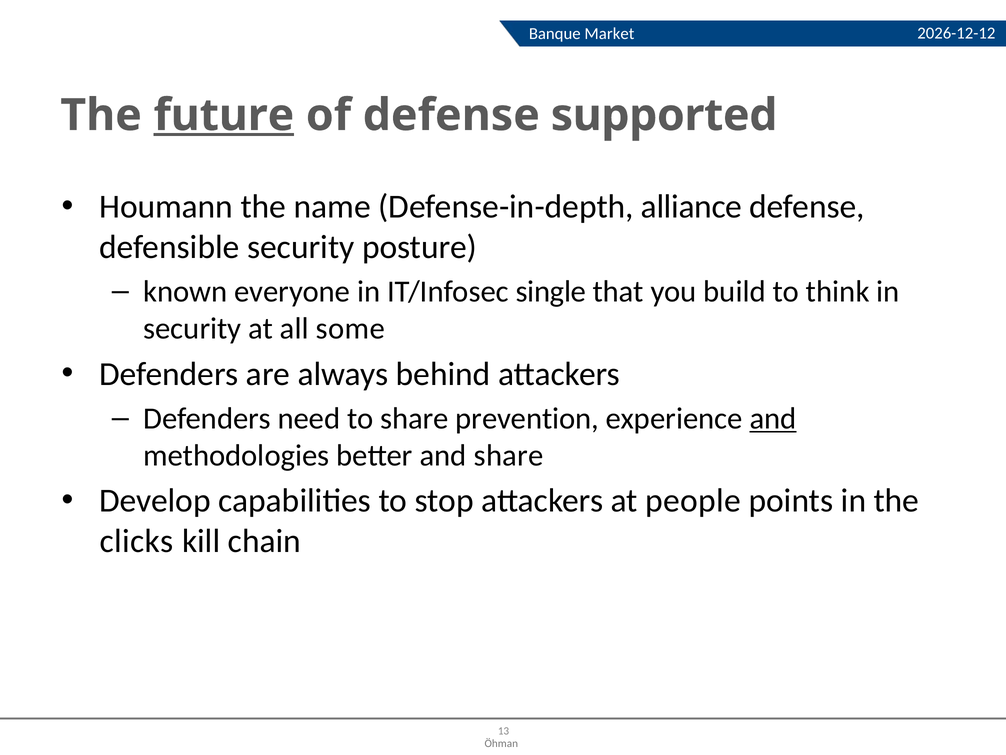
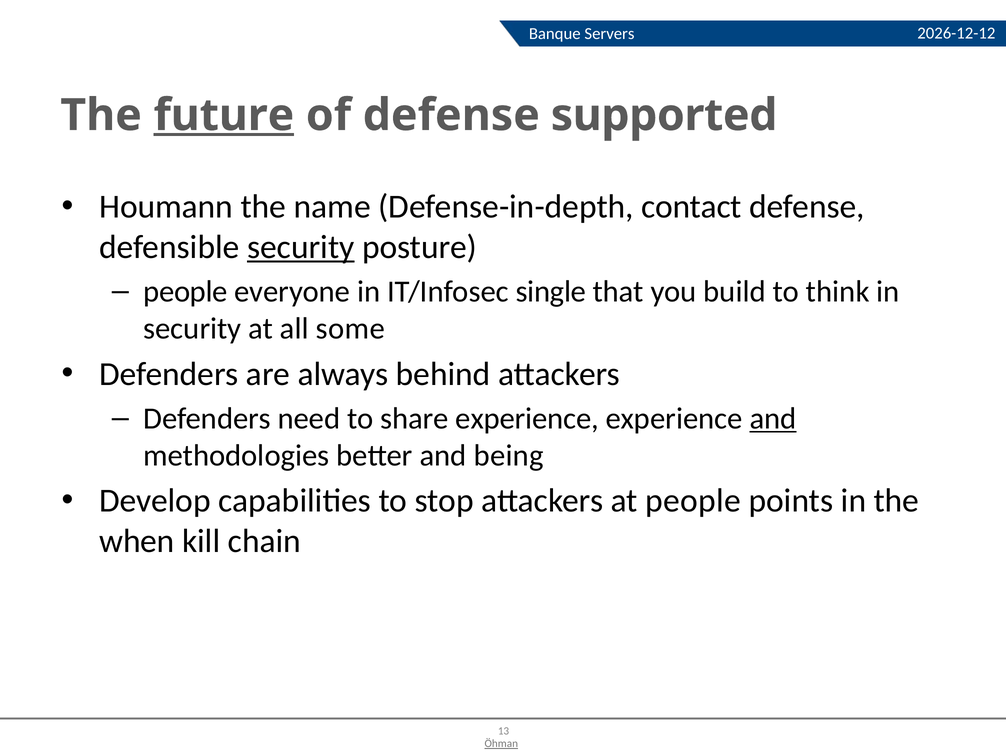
Market: Market -> Servers
alliance: alliance -> contact
security at (301, 247) underline: none -> present
known at (185, 291): known -> people
share prevention: prevention -> experience
and share: share -> being
clicks: clicks -> when
Öhman underline: none -> present
